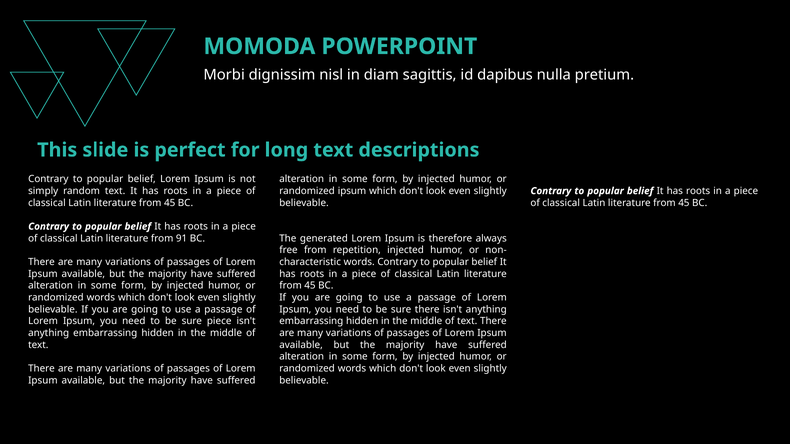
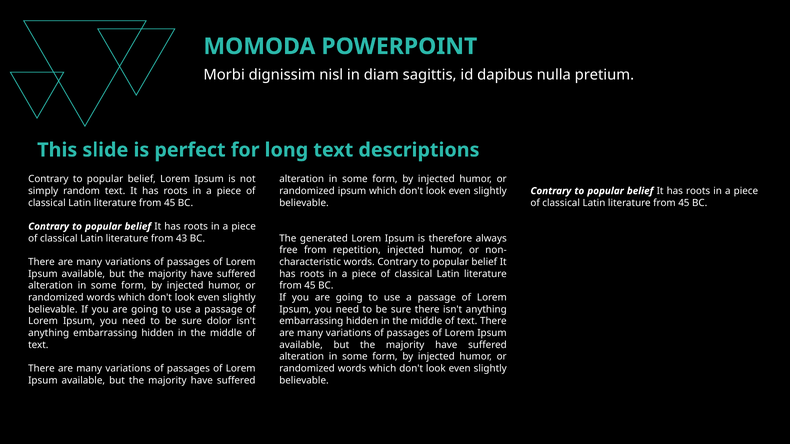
91: 91 -> 43
sure piece: piece -> dolor
